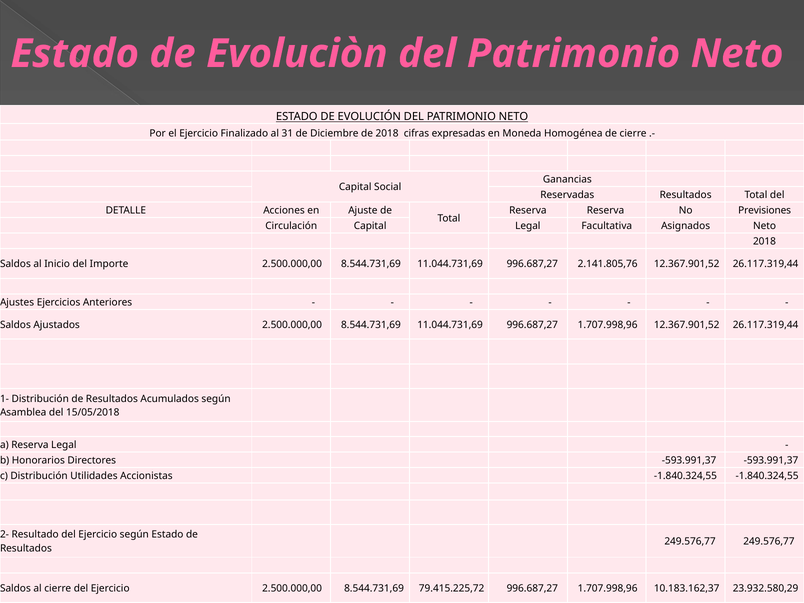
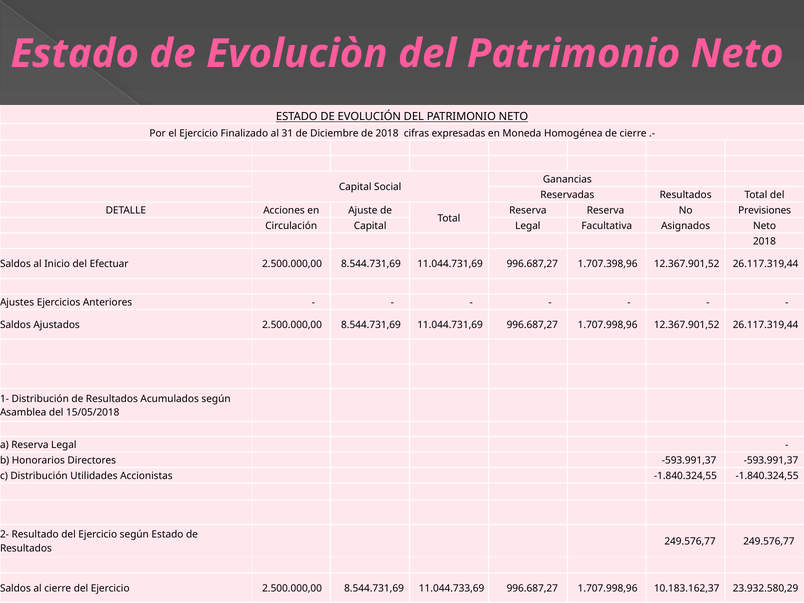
Importe: Importe -> Efectuar
2.141.805,76: 2.141.805,76 -> 1.707.398,96
79.415.225,72: 79.415.225,72 -> 11.044.733,69
